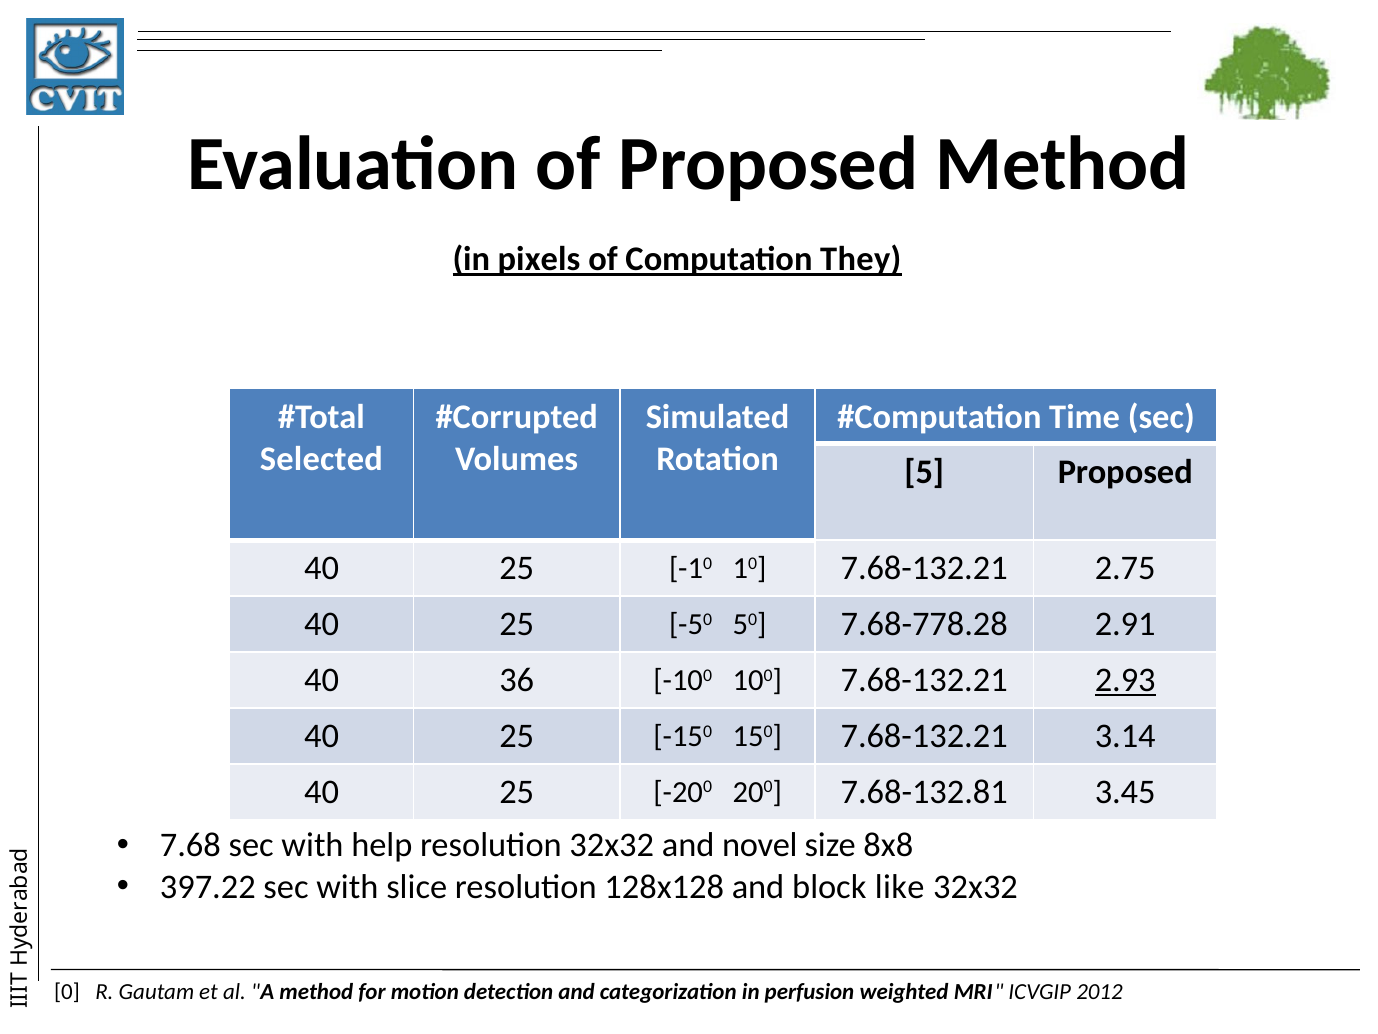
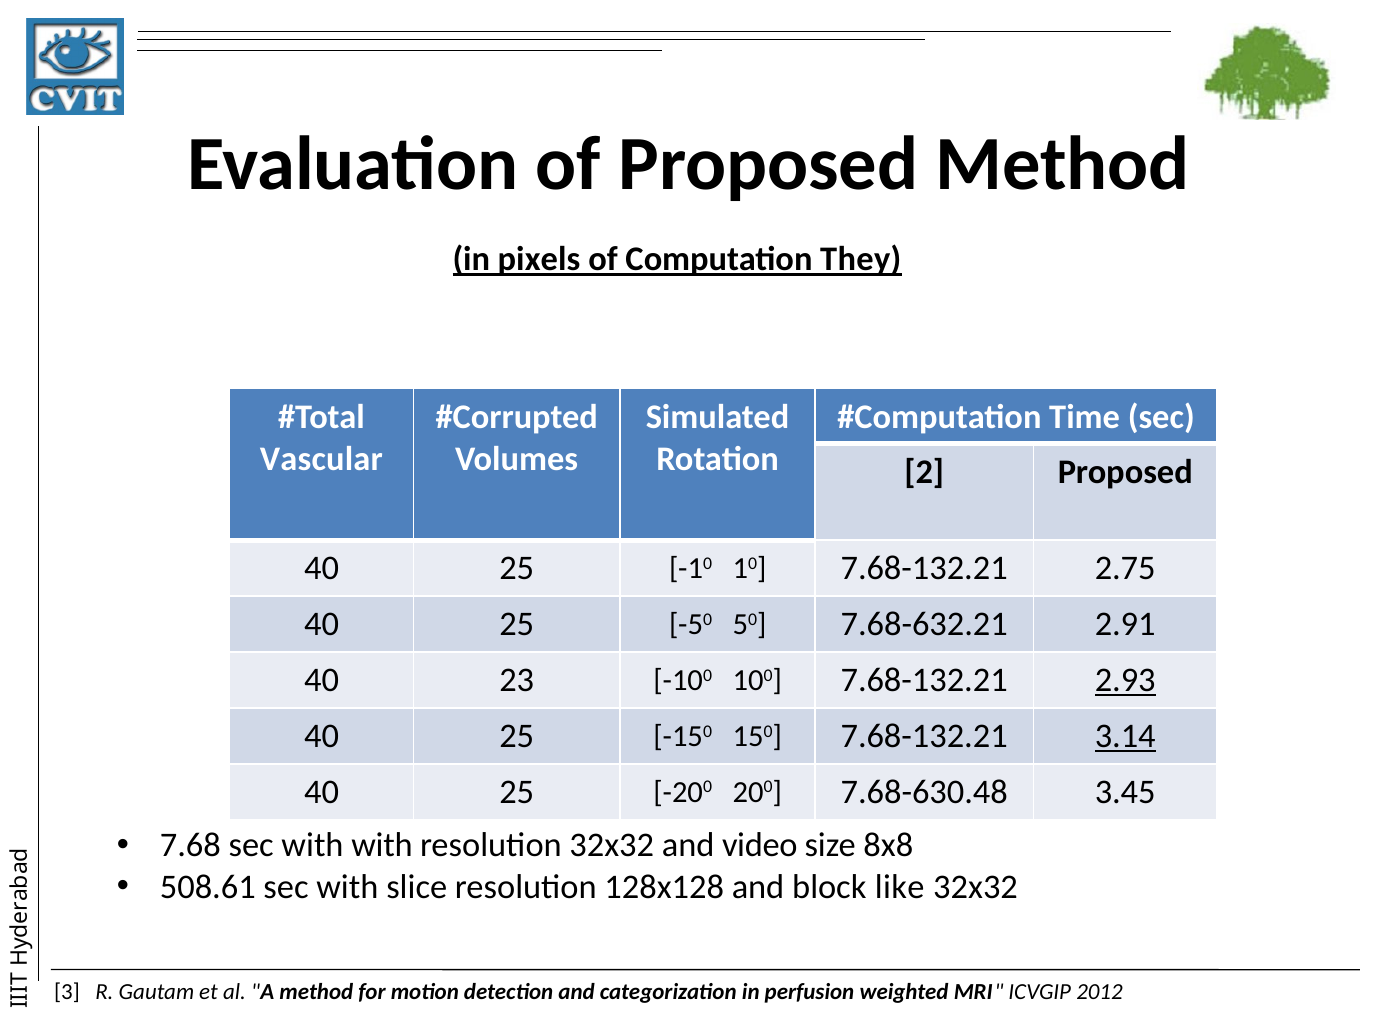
Selected: Selected -> Vascular
5: 5 -> 2
7.68-778.28: 7.68-778.28 -> 7.68-632.21
36: 36 -> 23
3.14 underline: none -> present
7.68-132.81: 7.68-132.81 -> 7.68-630.48
with help: help -> with
novel: novel -> video
397.22: 397.22 -> 508.61
0: 0 -> 3
